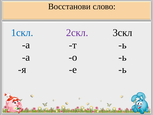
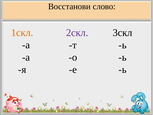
1скл colour: blue -> orange
